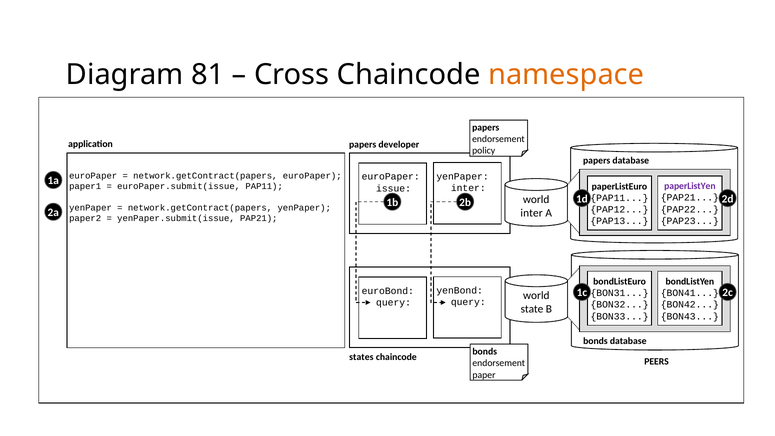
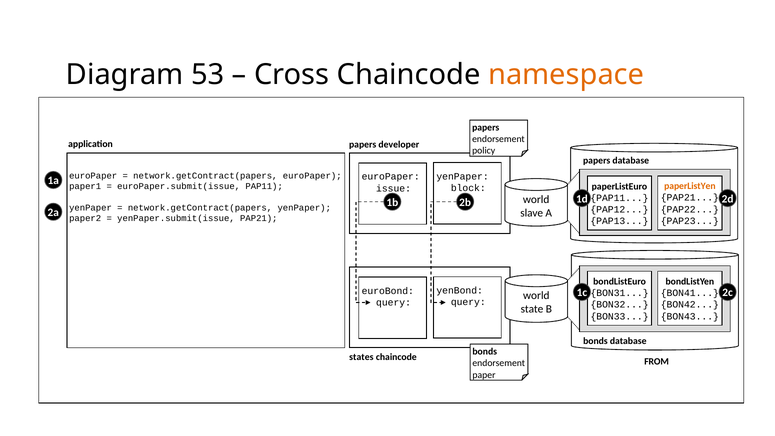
81: 81 -> 53
paperListYen colour: purple -> orange
inter at (468, 188): inter -> block
inter at (532, 213): inter -> slave
PEERS: PEERS -> FROM
